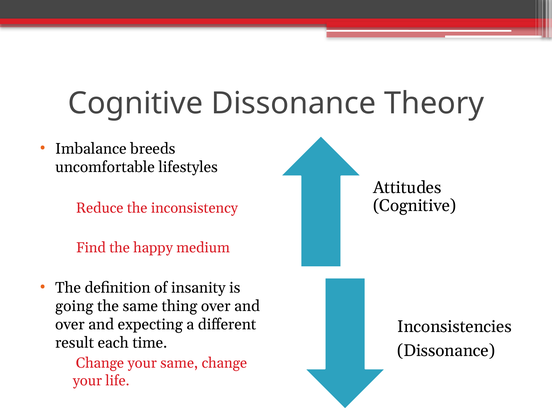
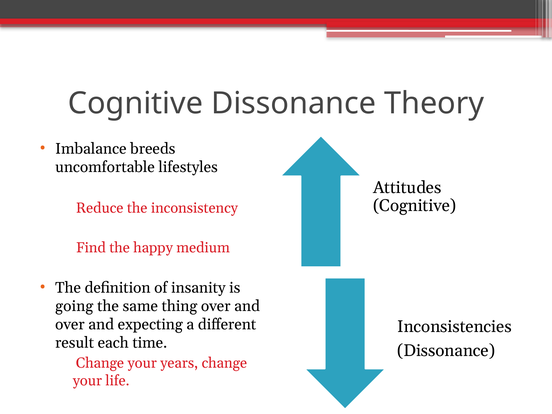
your same: same -> years
